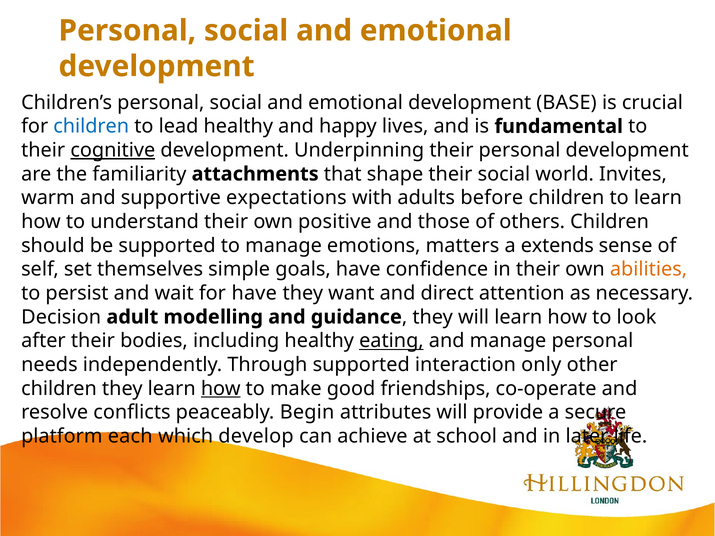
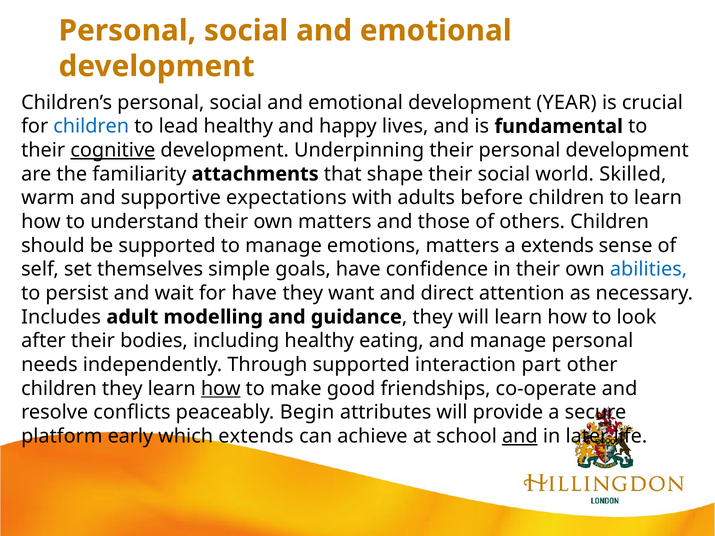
BASE: BASE -> YEAR
Invites: Invites -> Skilled
own positive: positive -> matters
abilities colour: orange -> blue
Decision: Decision -> Includes
eating underline: present -> none
only: only -> part
each: each -> early
which develop: develop -> extends
and at (520, 436) underline: none -> present
